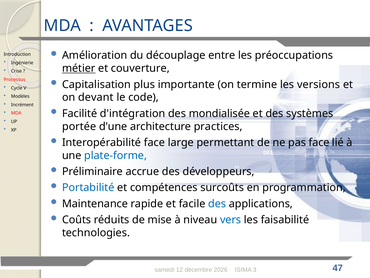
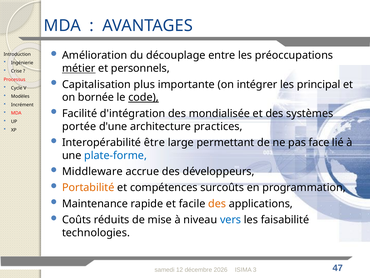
couverture: couverture -> personnels
termine: termine -> intégrer
versions: versions -> principal
devant: devant -> bornée
code underline: none -> present
Interopérabilité face: face -> être
Préliminaire: Préliminaire -> Middleware
Portabilité colour: blue -> orange
des at (217, 203) colour: blue -> orange
